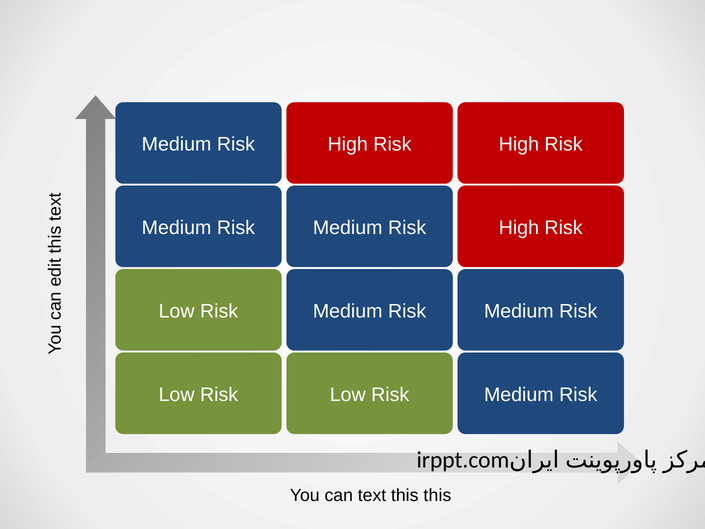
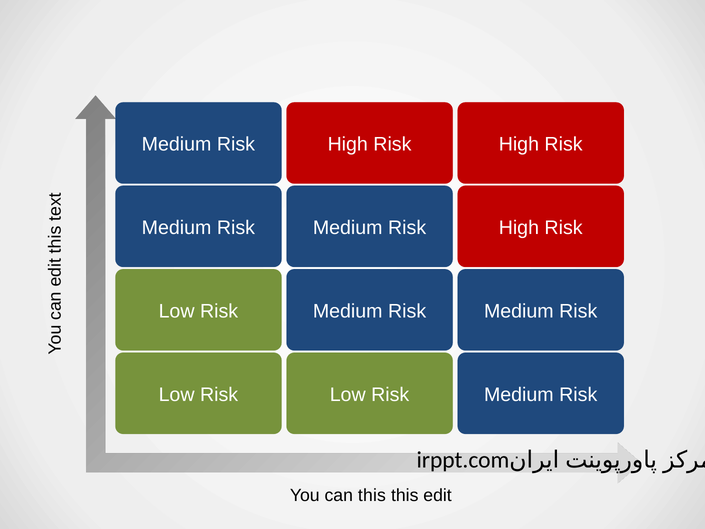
can text: text -> this
this this: this -> edit
